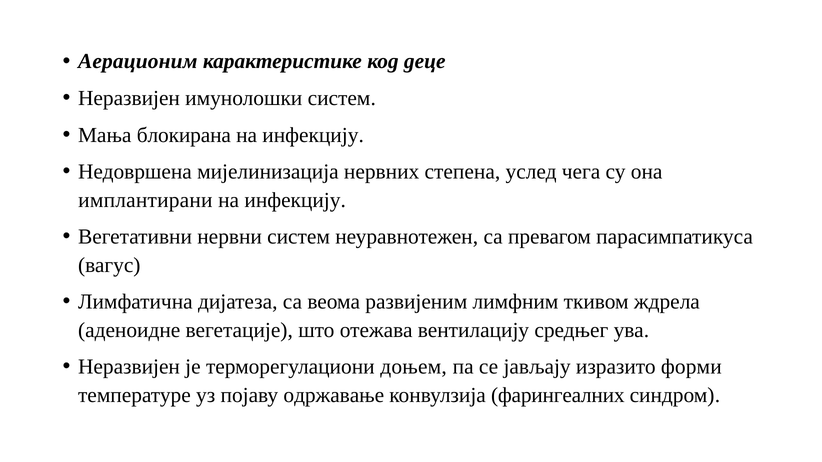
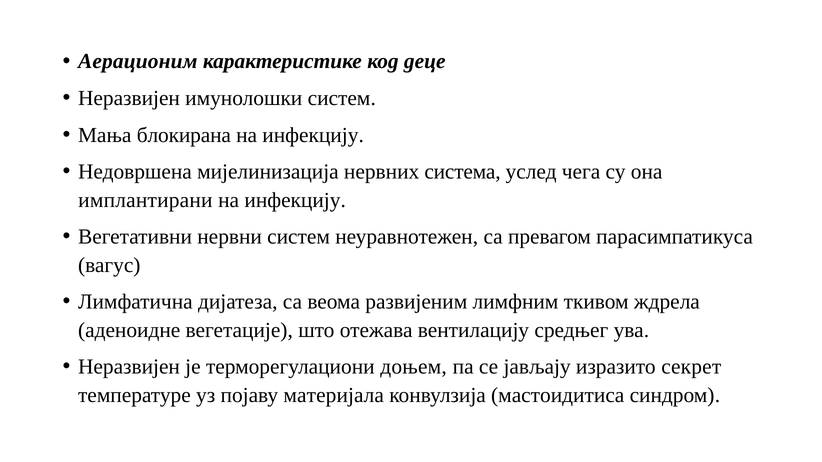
степена: степена -> система
форми: форми -> секрет
одржавање: одржавање -> материјала
фарингеалних: фарингеалних -> мастоидитиса
